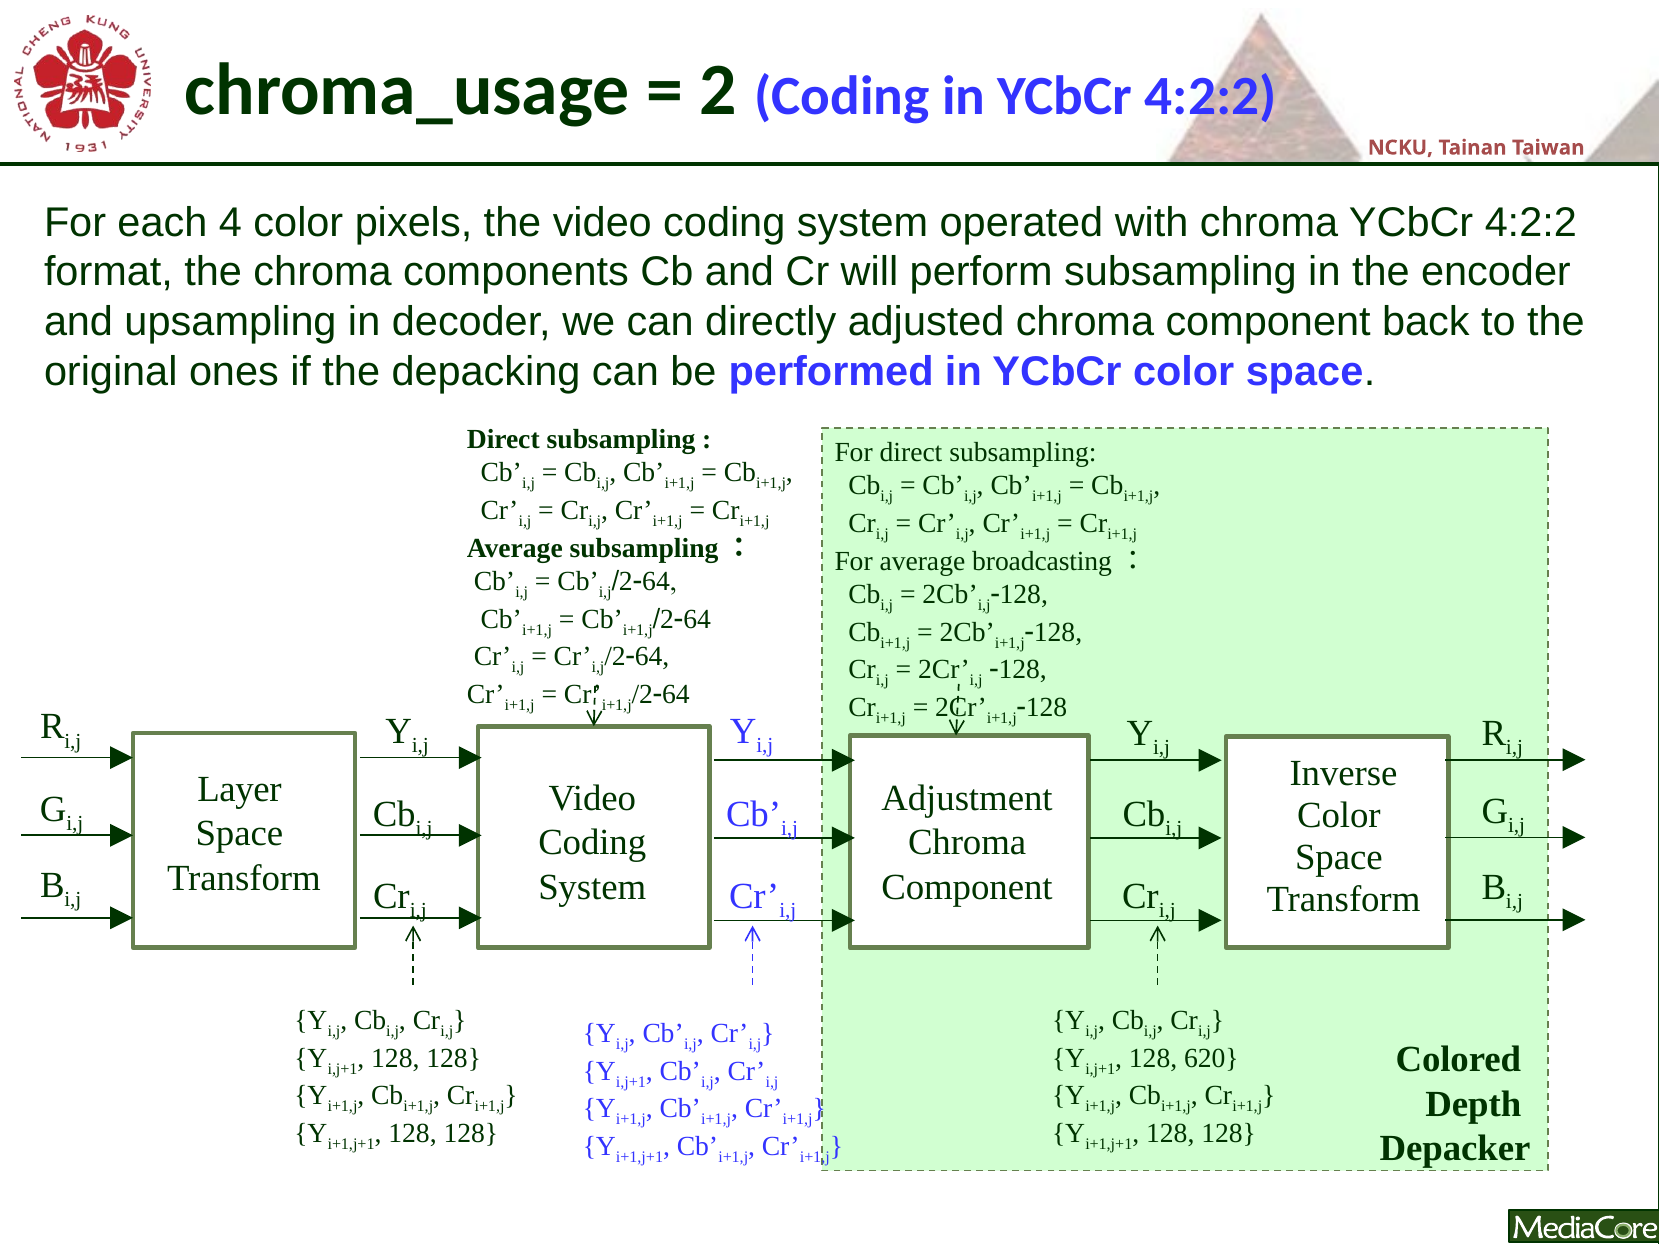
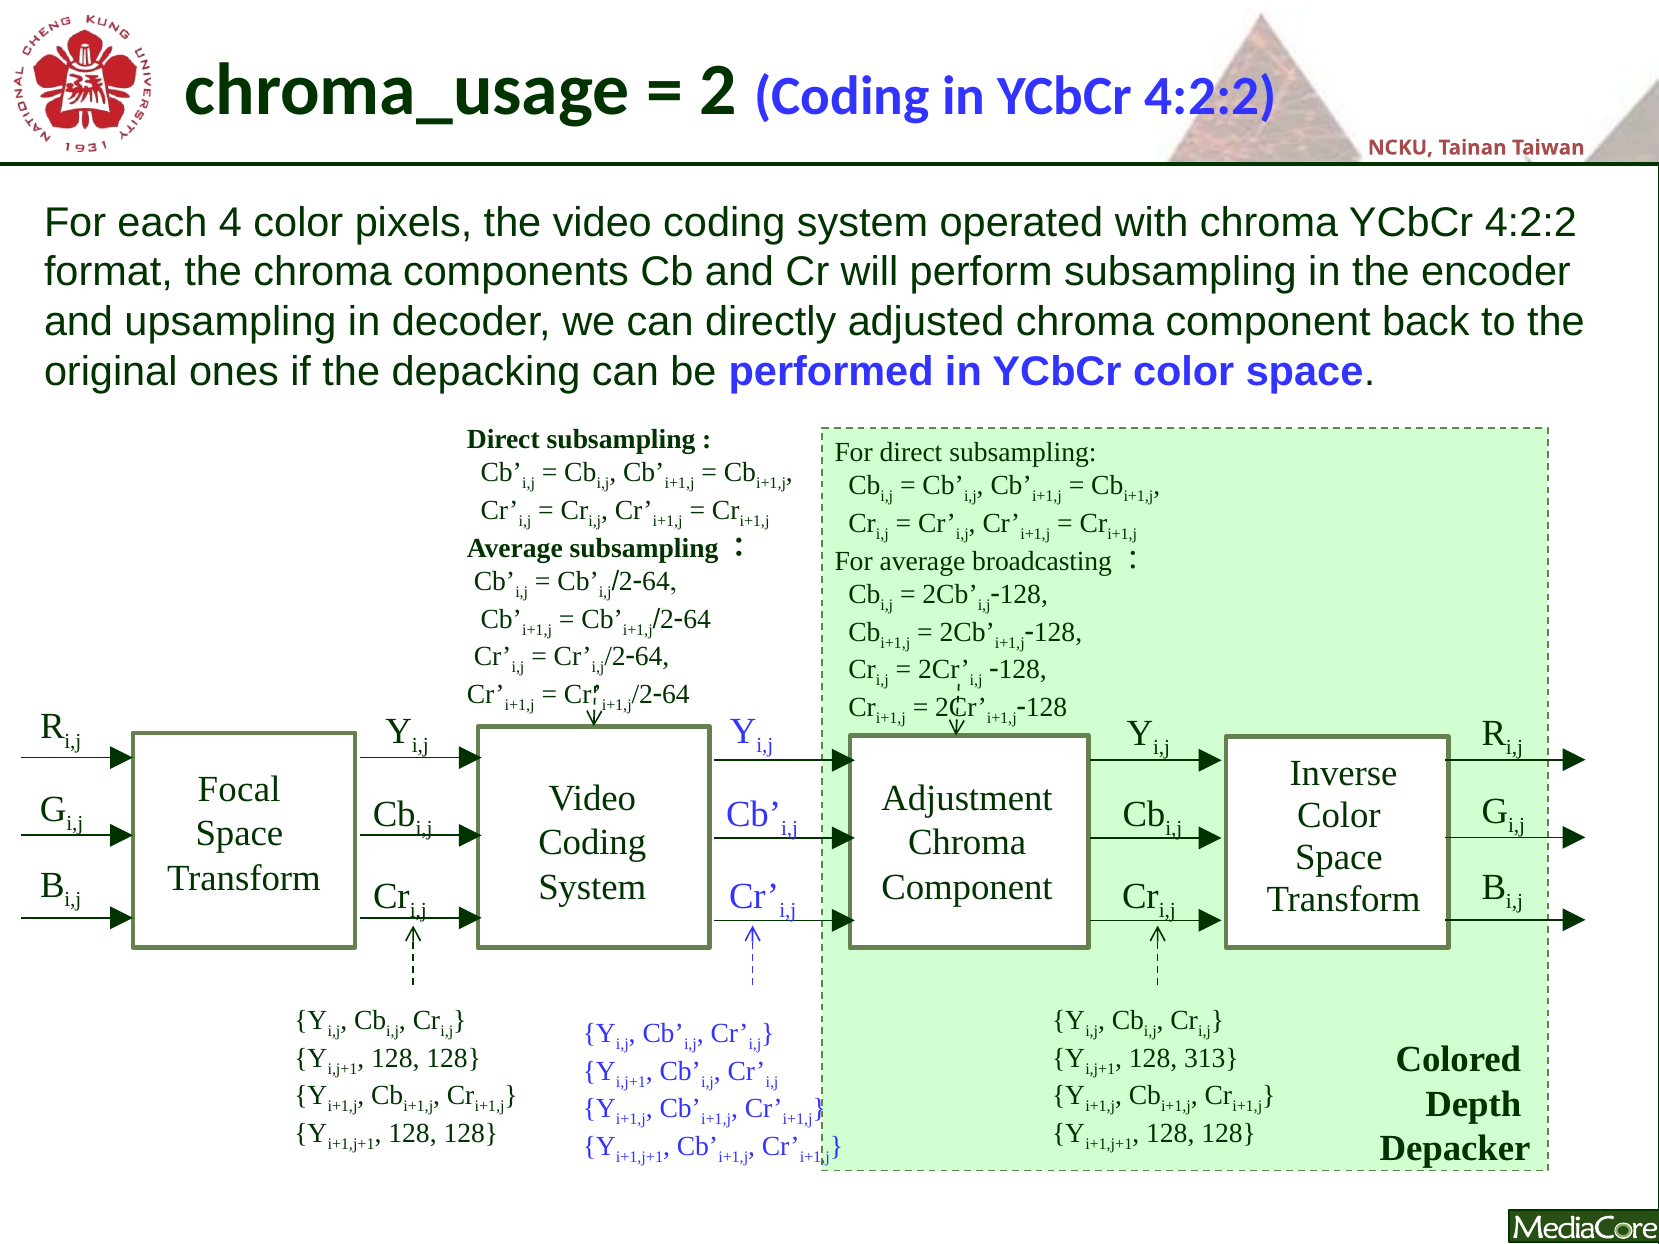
Layer: Layer -> Focal
620: 620 -> 313
